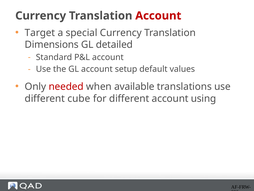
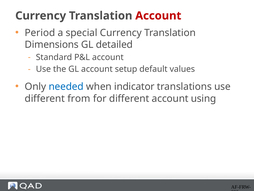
Target: Target -> Period
needed colour: red -> blue
available: available -> indicator
cube: cube -> from
